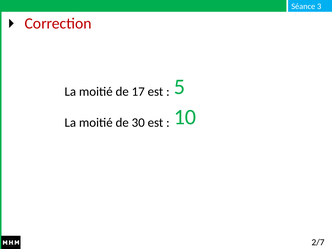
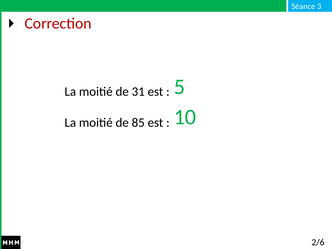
17: 17 -> 31
30: 30 -> 85
2/7: 2/7 -> 2/6
